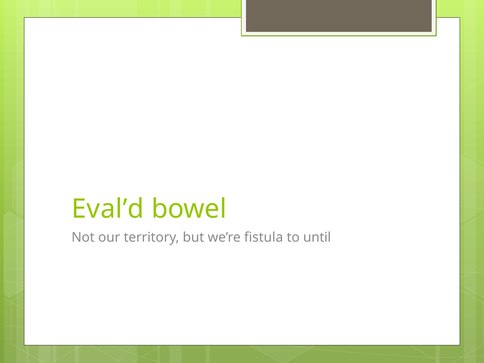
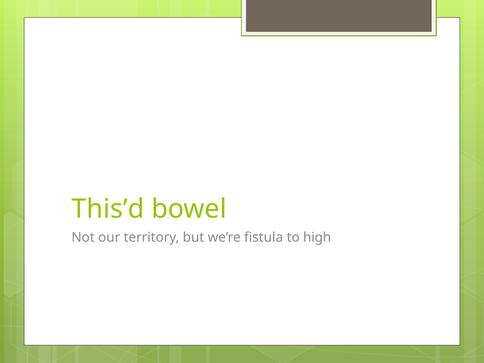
Eval’d: Eval’d -> This’d
until: until -> high
